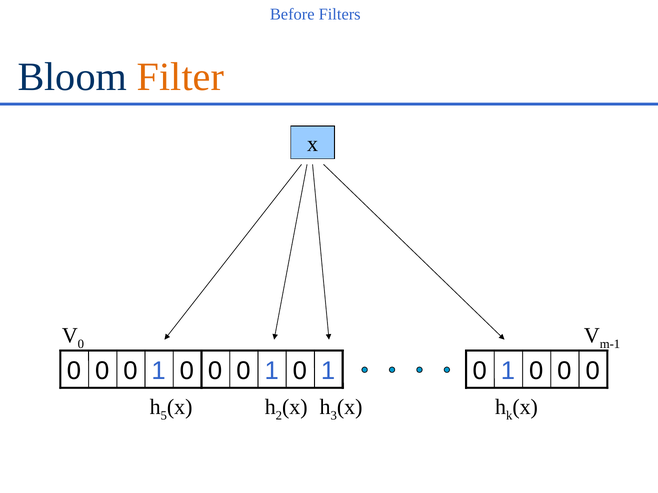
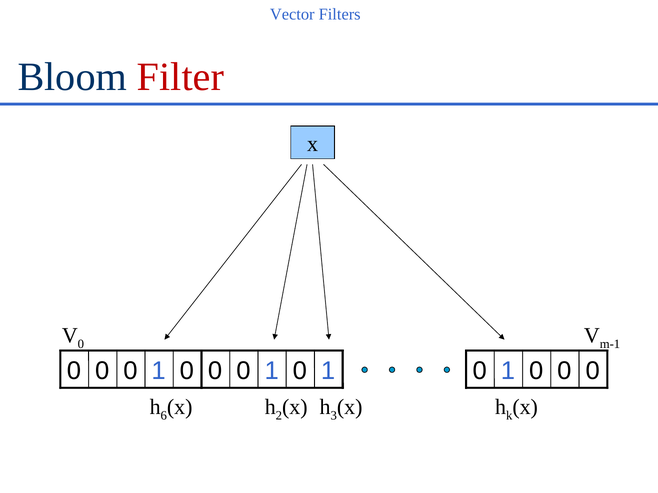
Before: Before -> Vector
Filter colour: orange -> red
5: 5 -> 6
